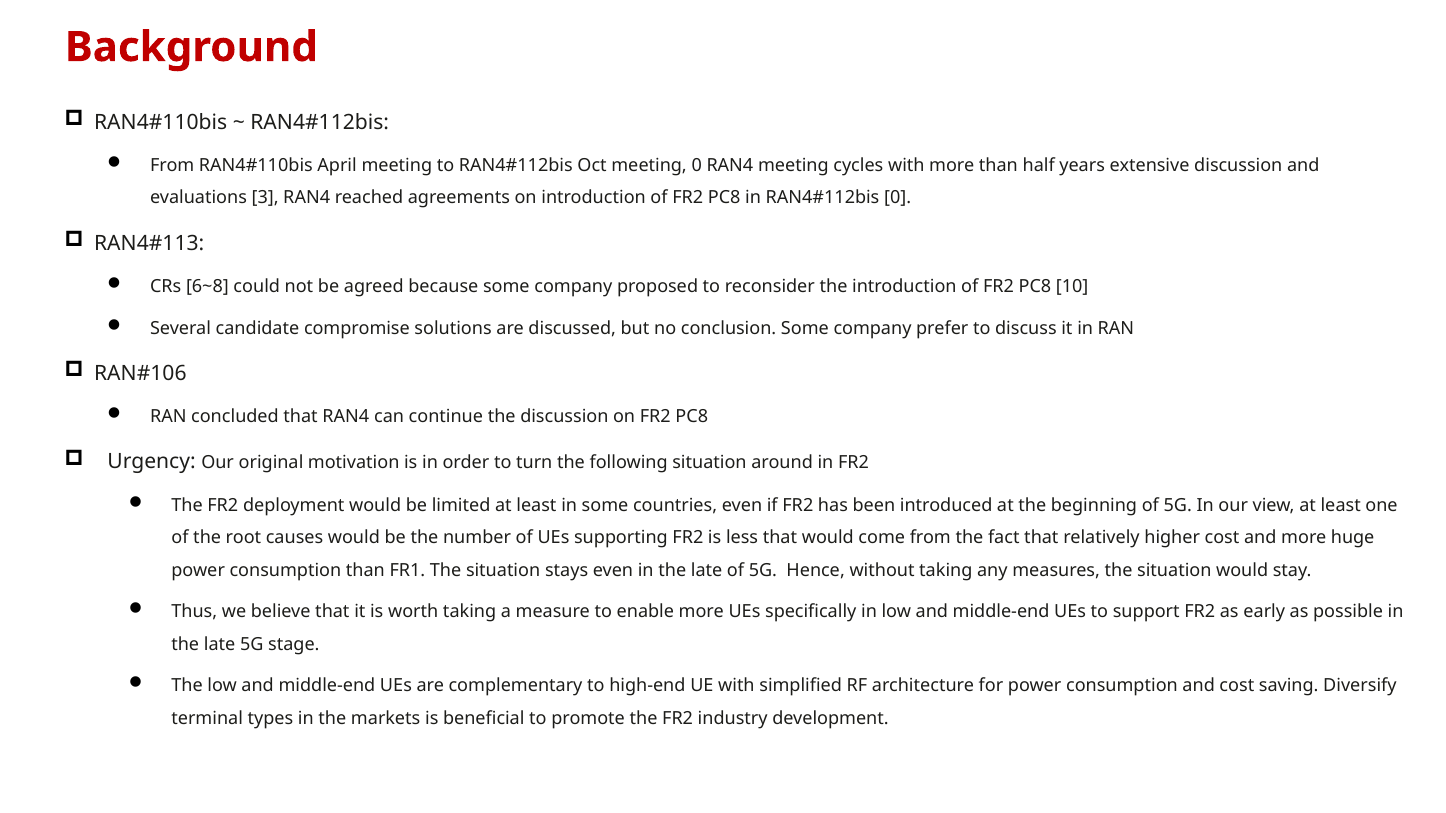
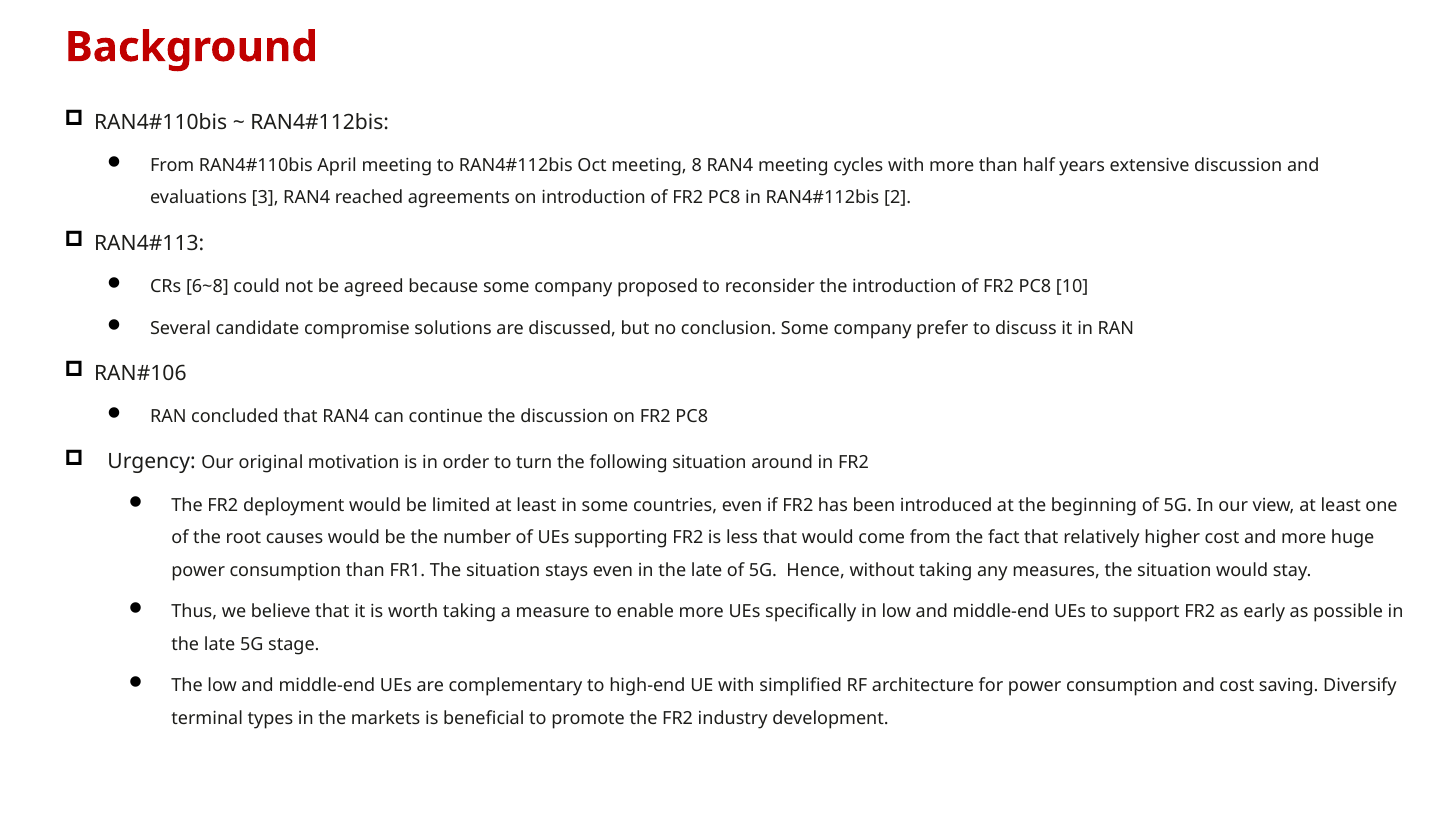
meeting 0: 0 -> 8
0 at (898, 198): 0 -> 2
